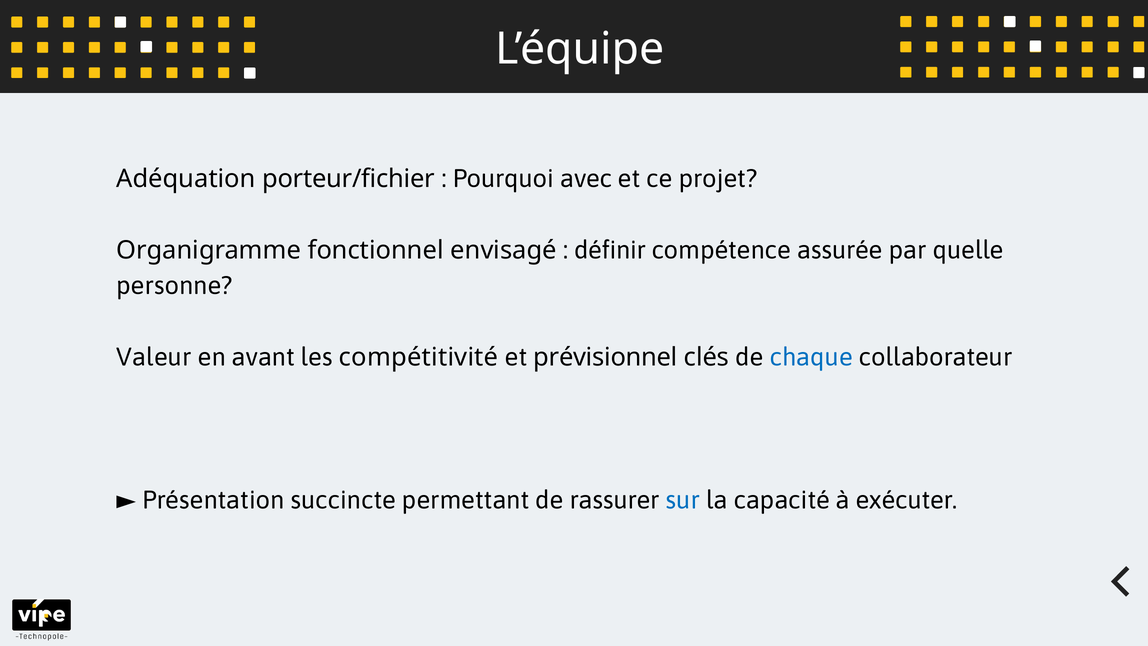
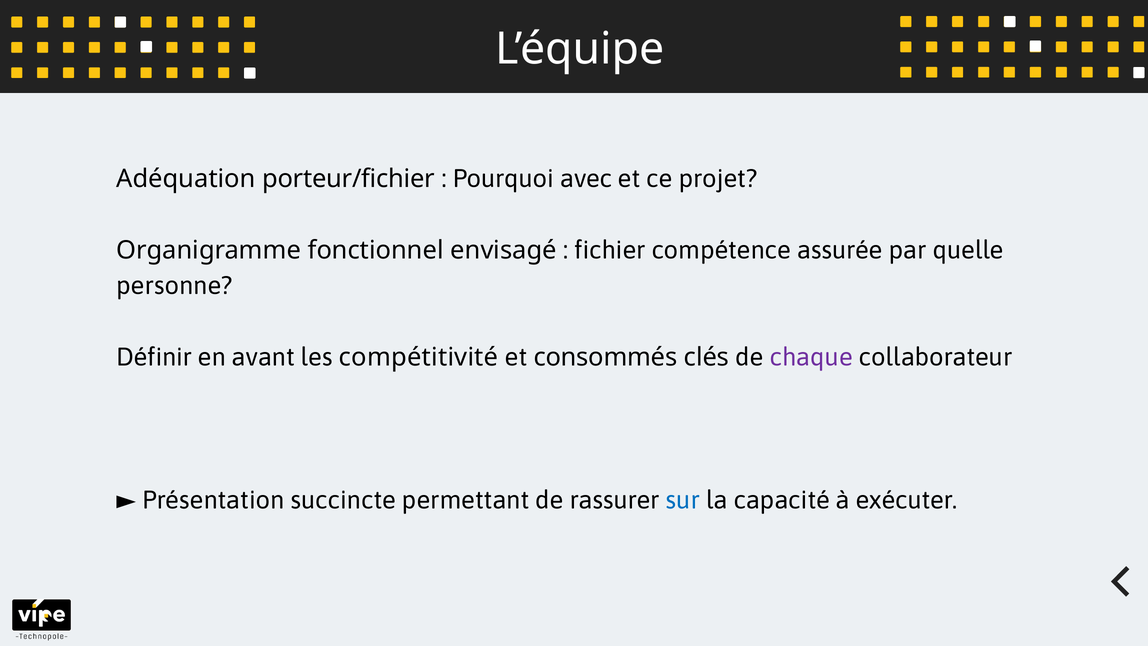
définir: définir -> fichier
Valeur: Valeur -> Définir
prévisionnel: prévisionnel -> consommés
chaque colour: blue -> purple
